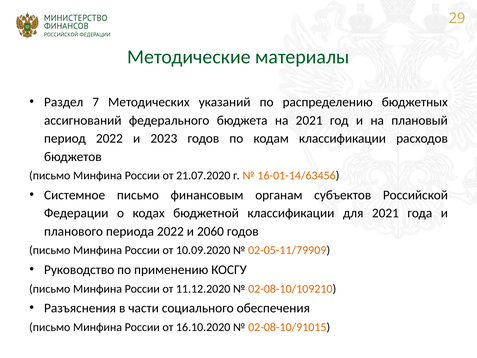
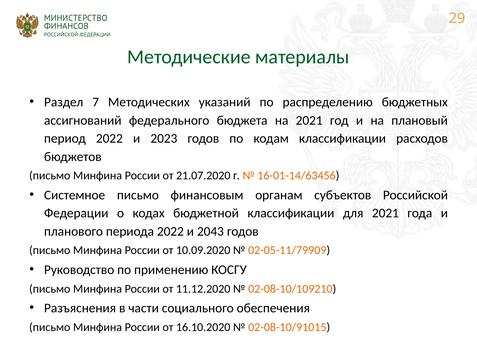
2060: 2060 -> 2043
